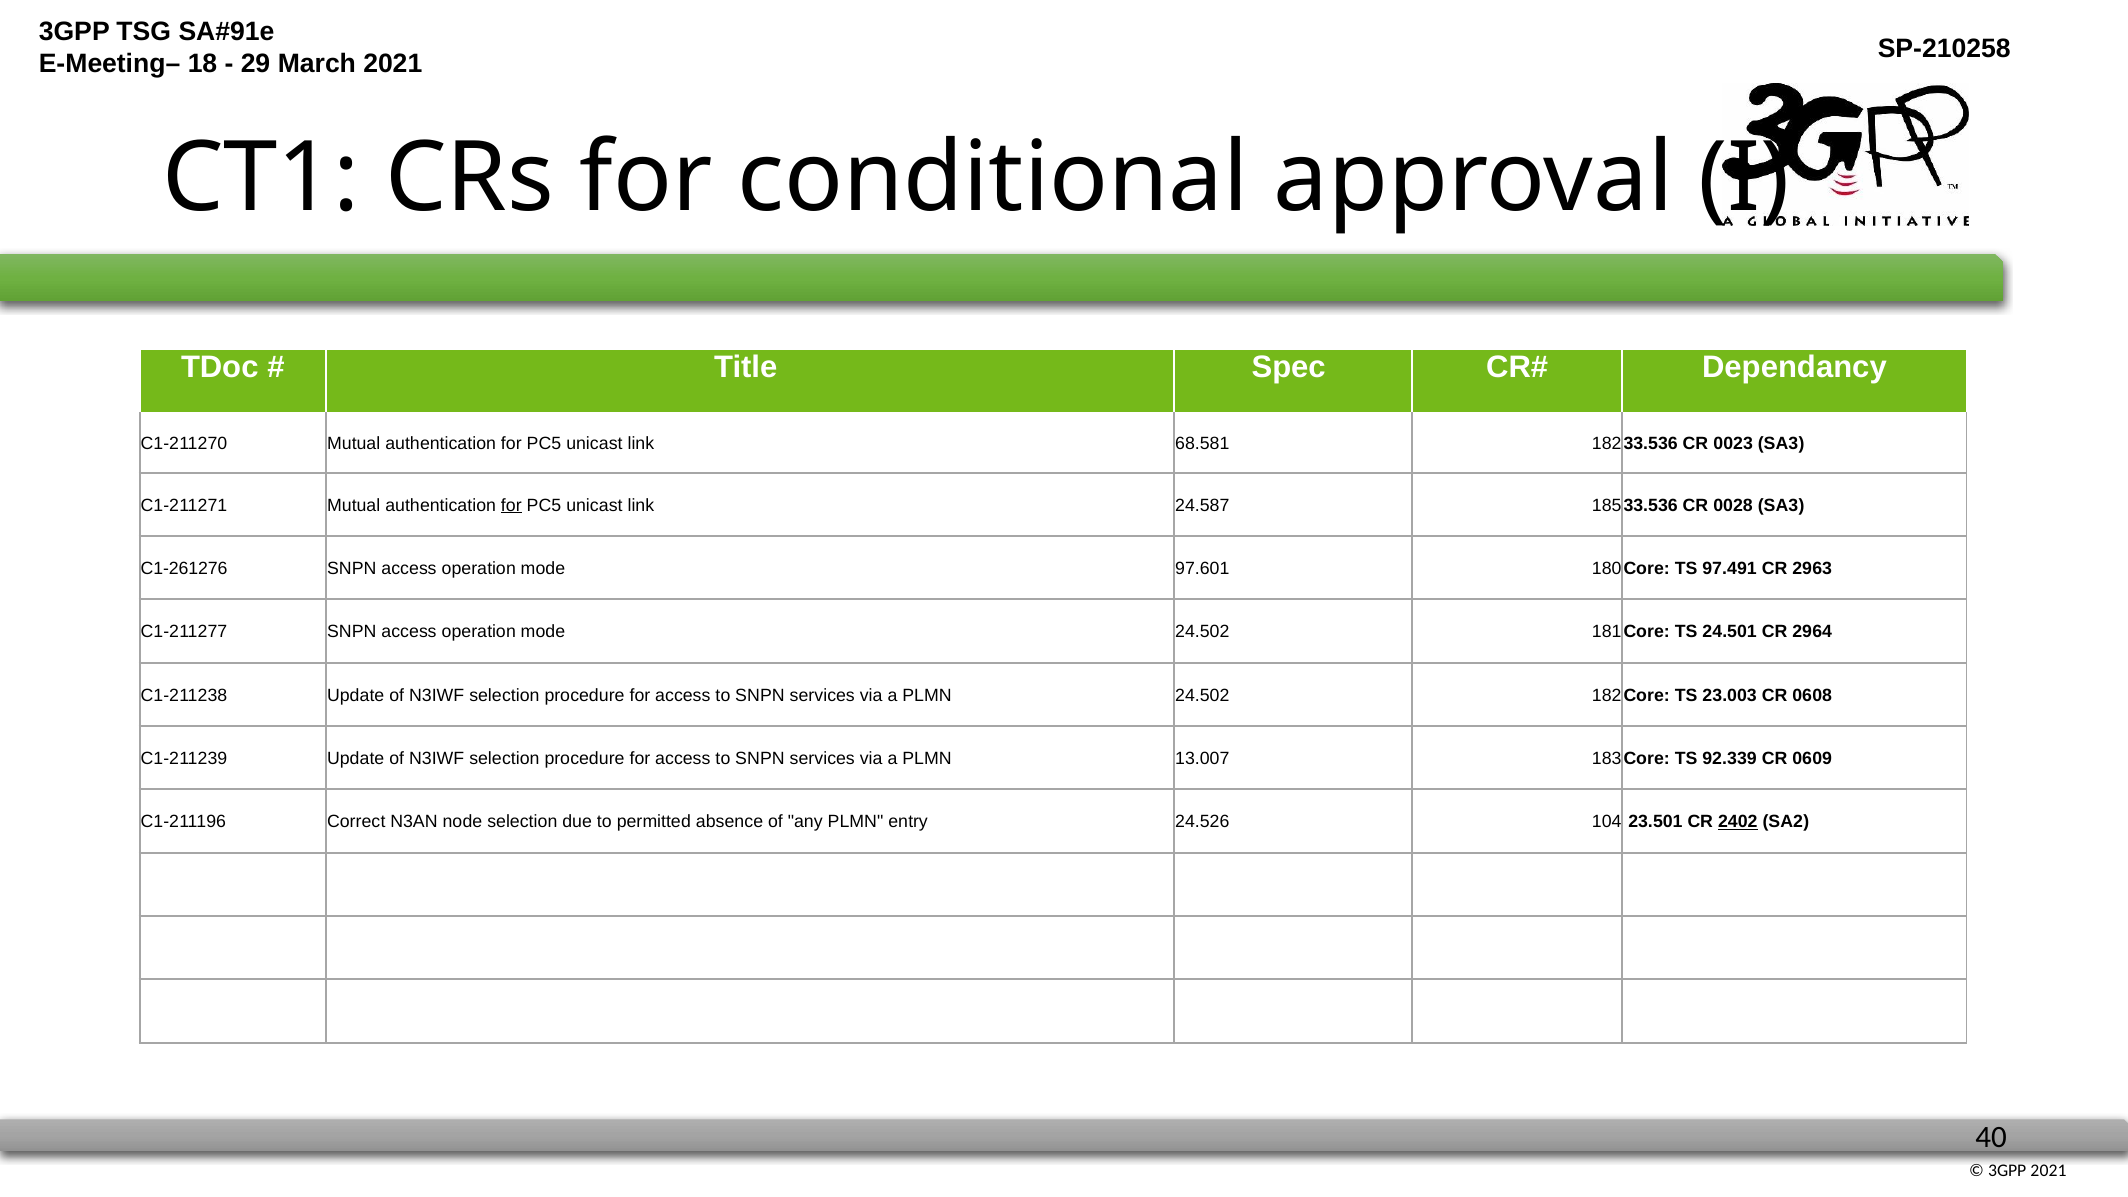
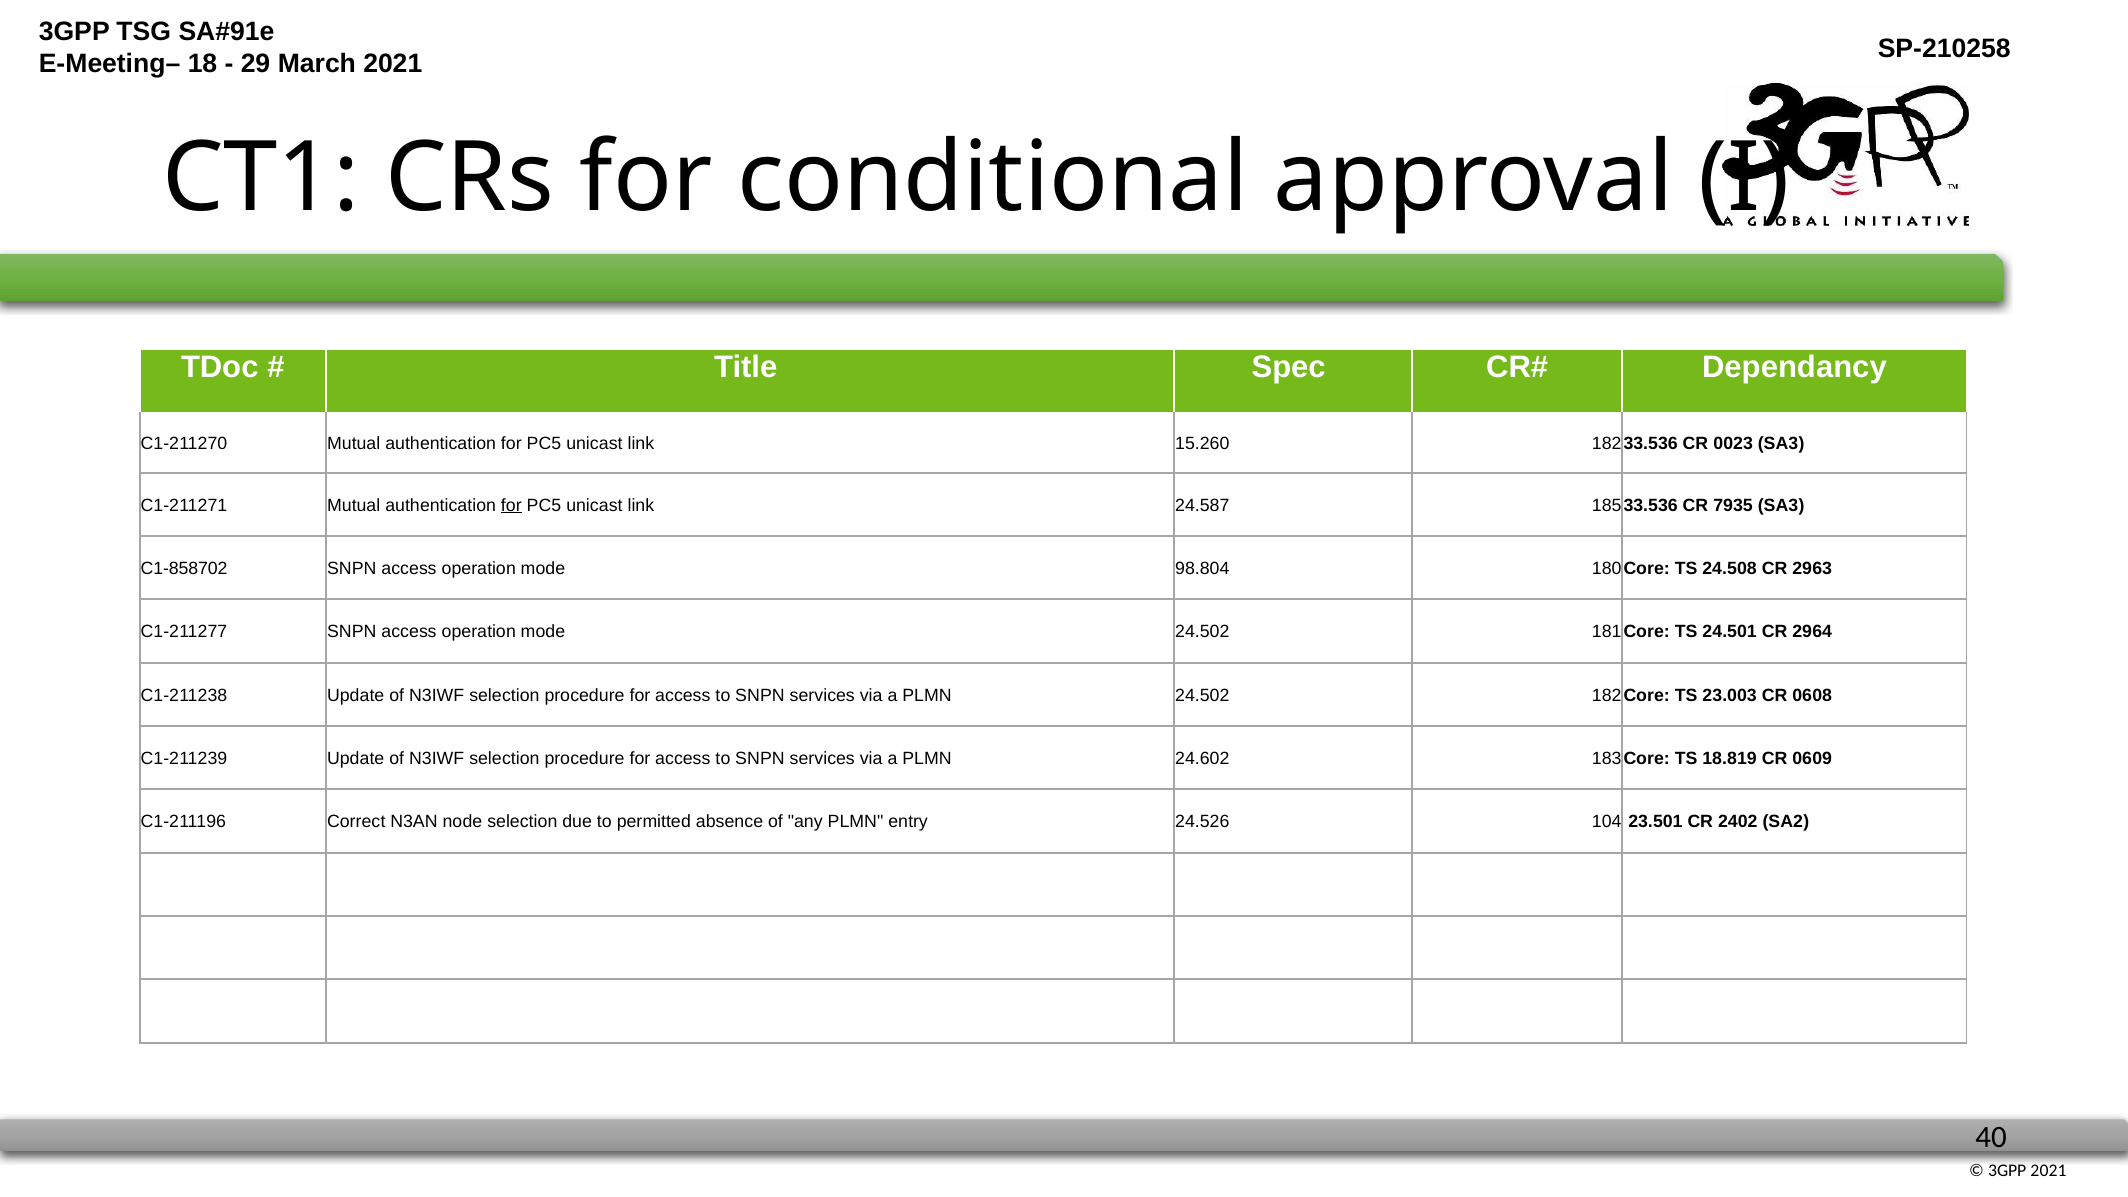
68.581: 68.581 -> 15.260
0028: 0028 -> 7935
C1-261276: C1-261276 -> C1-858702
97.601: 97.601 -> 98.804
97.491: 97.491 -> 24.508
13.007: 13.007 -> 24.602
92.339: 92.339 -> 18.819
2402 underline: present -> none
